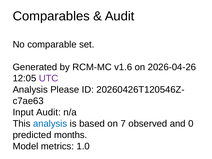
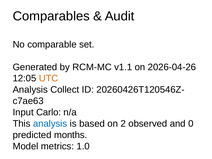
v1.6: v1.6 -> v1.1
UTC colour: purple -> orange
Please: Please -> Collect
Input Audit: Audit -> Carlo
7: 7 -> 2
